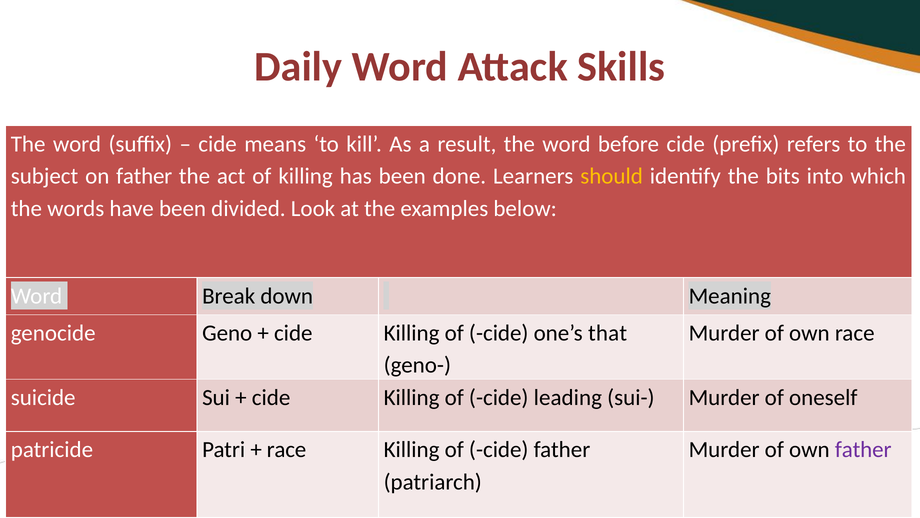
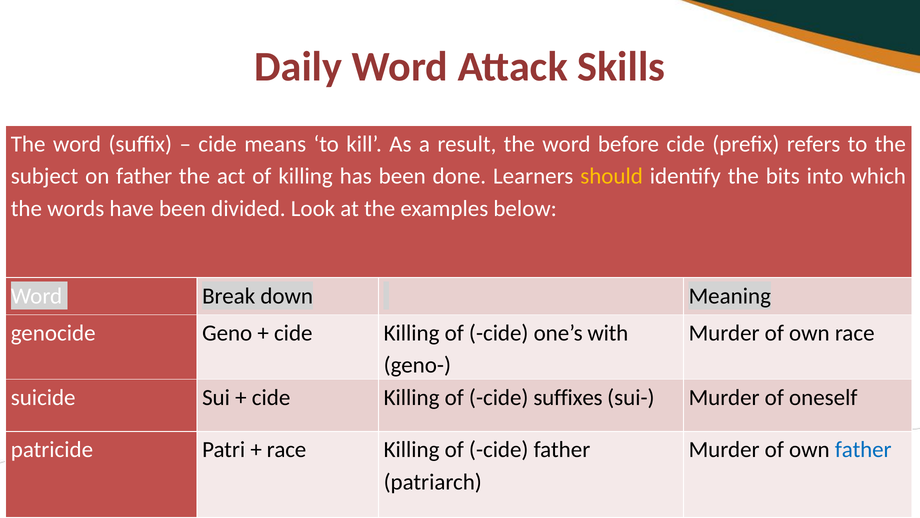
that: that -> with
leading: leading -> suffixes
father at (863, 449) colour: purple -> blue
